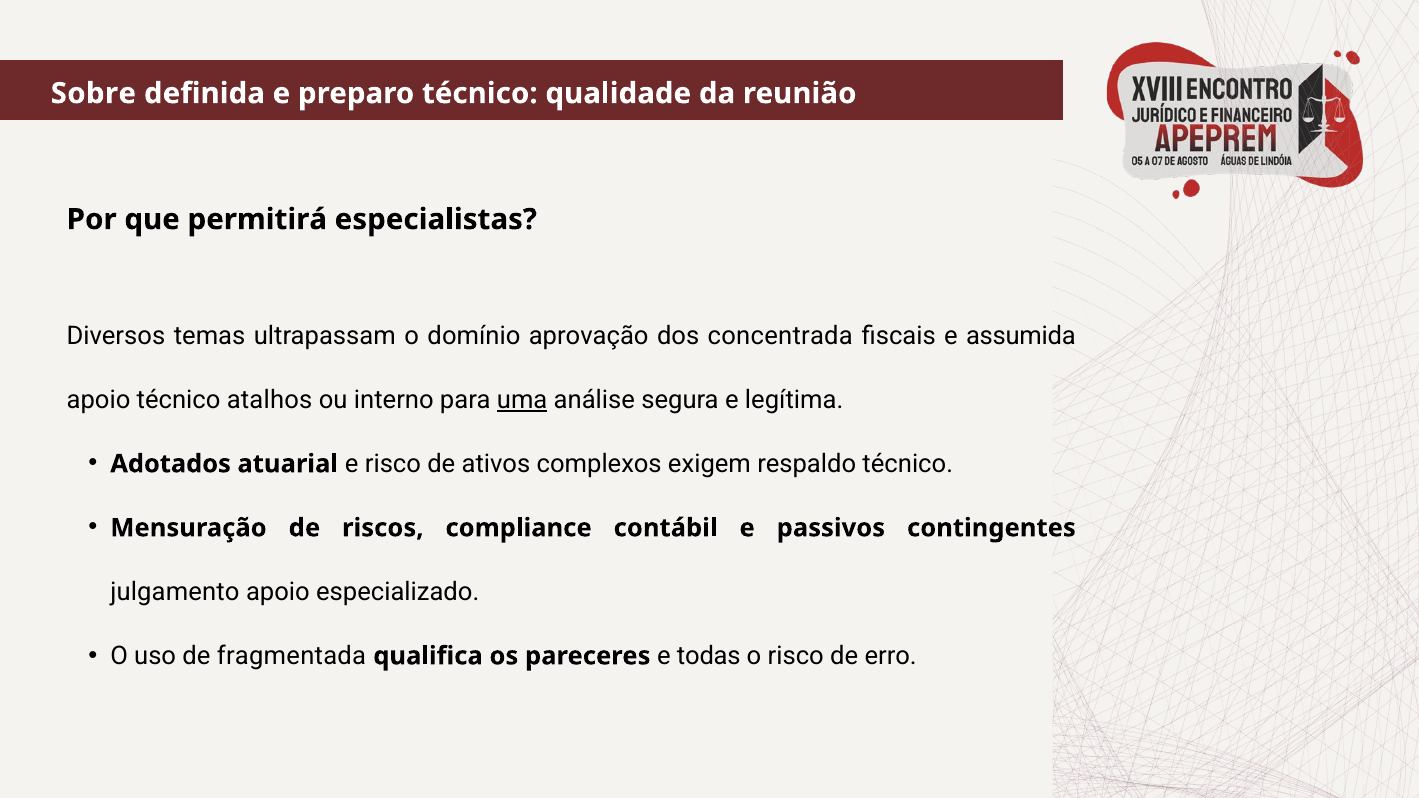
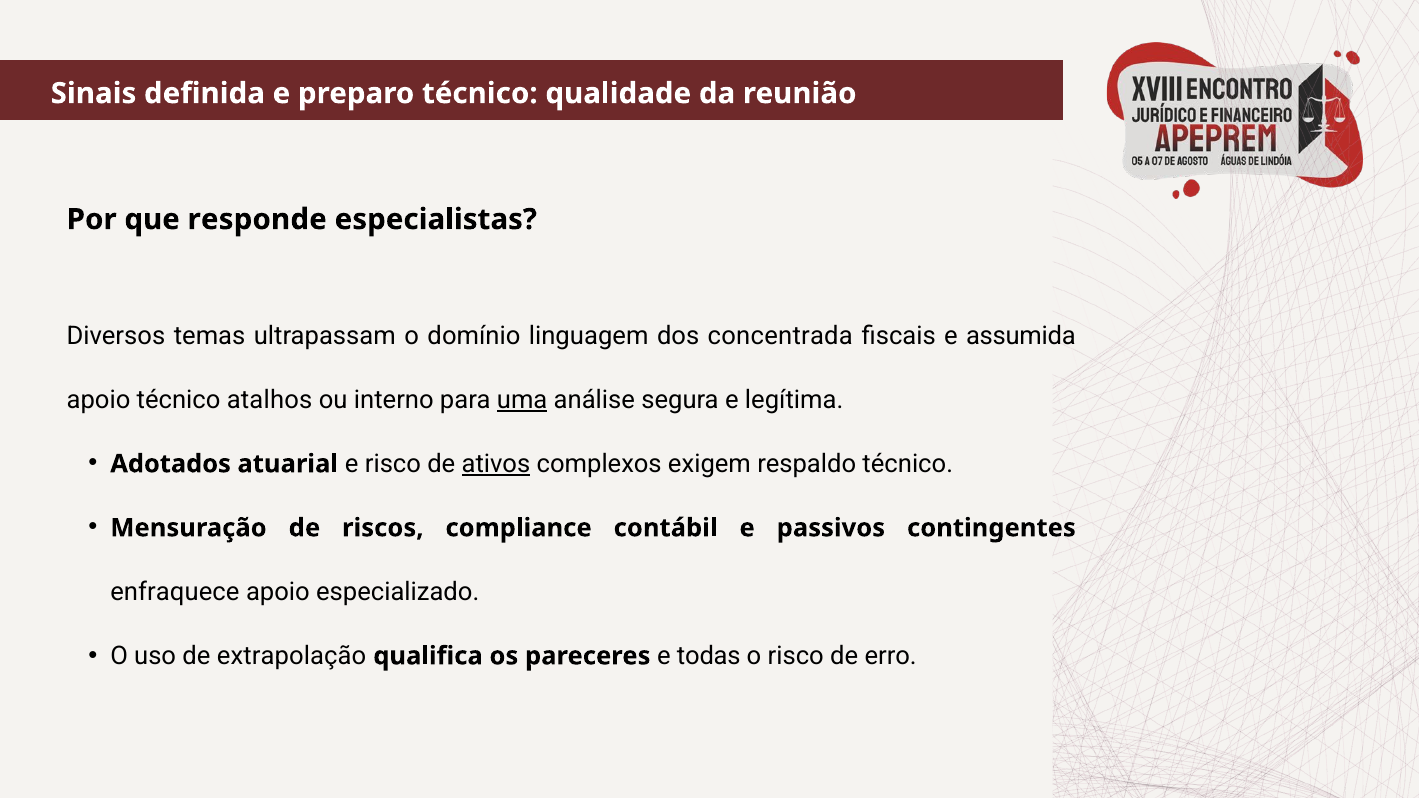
Sobre: Sobre -> Sinais
permitirá: permitirá -> responde
aprovação: aprovação -> linguagem
ativos underline: none -> present
julgamento: julgamento -> enfraquece
fragmentada: fragmentada -> extrapolação
